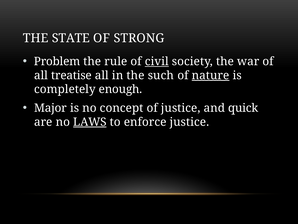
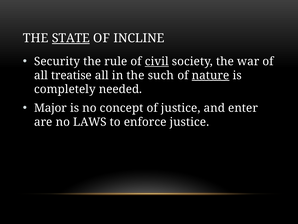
STATE underline: none -> present
STRONG: STRONG -> INCLINE
Problem: Problem -> Security
enough: enough -> needed
quick: quick -> enter
LAWS underline: present -> none
